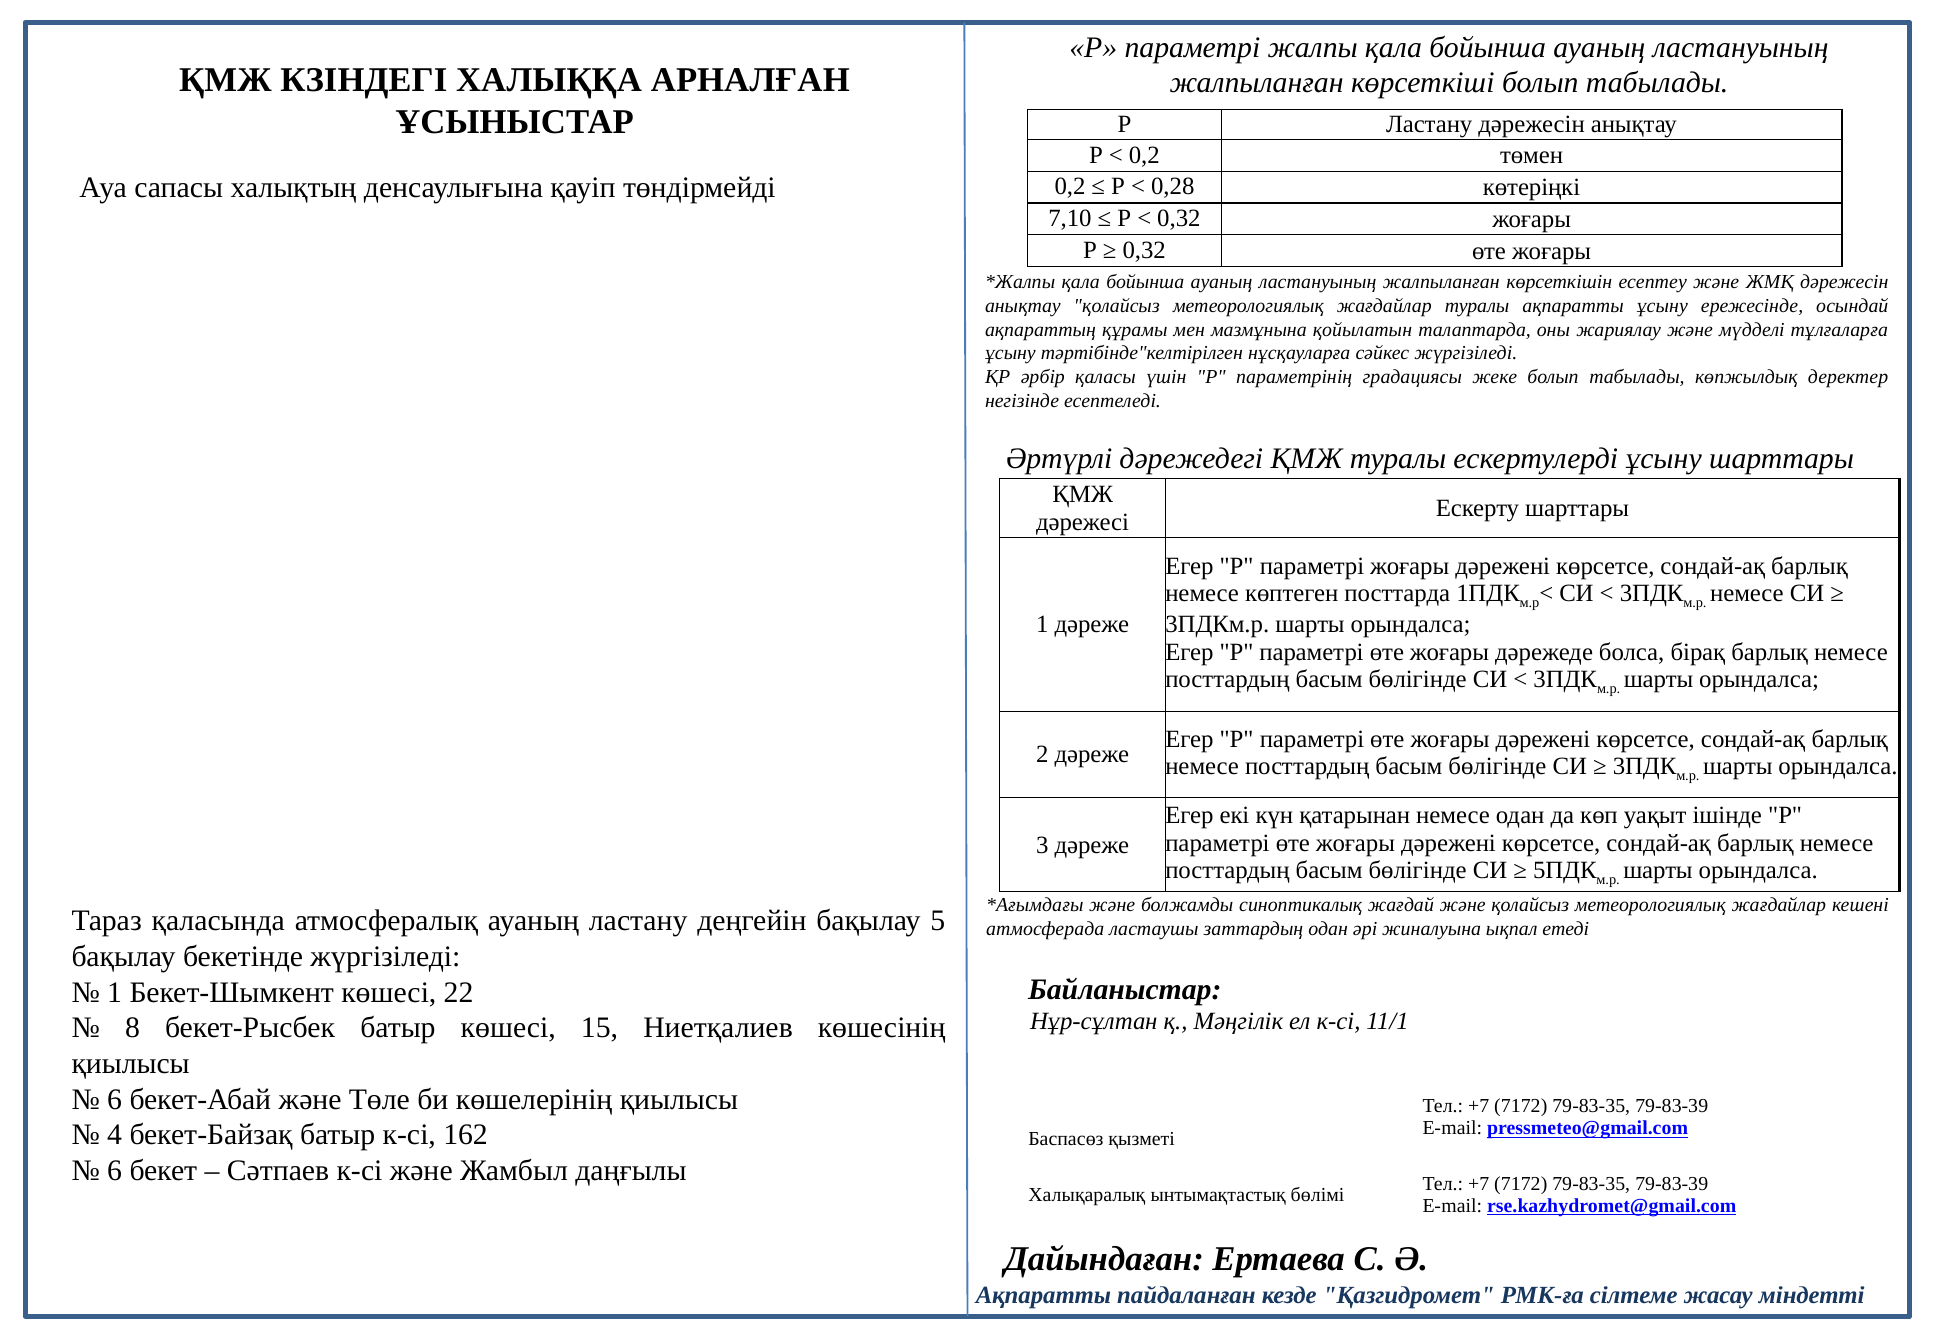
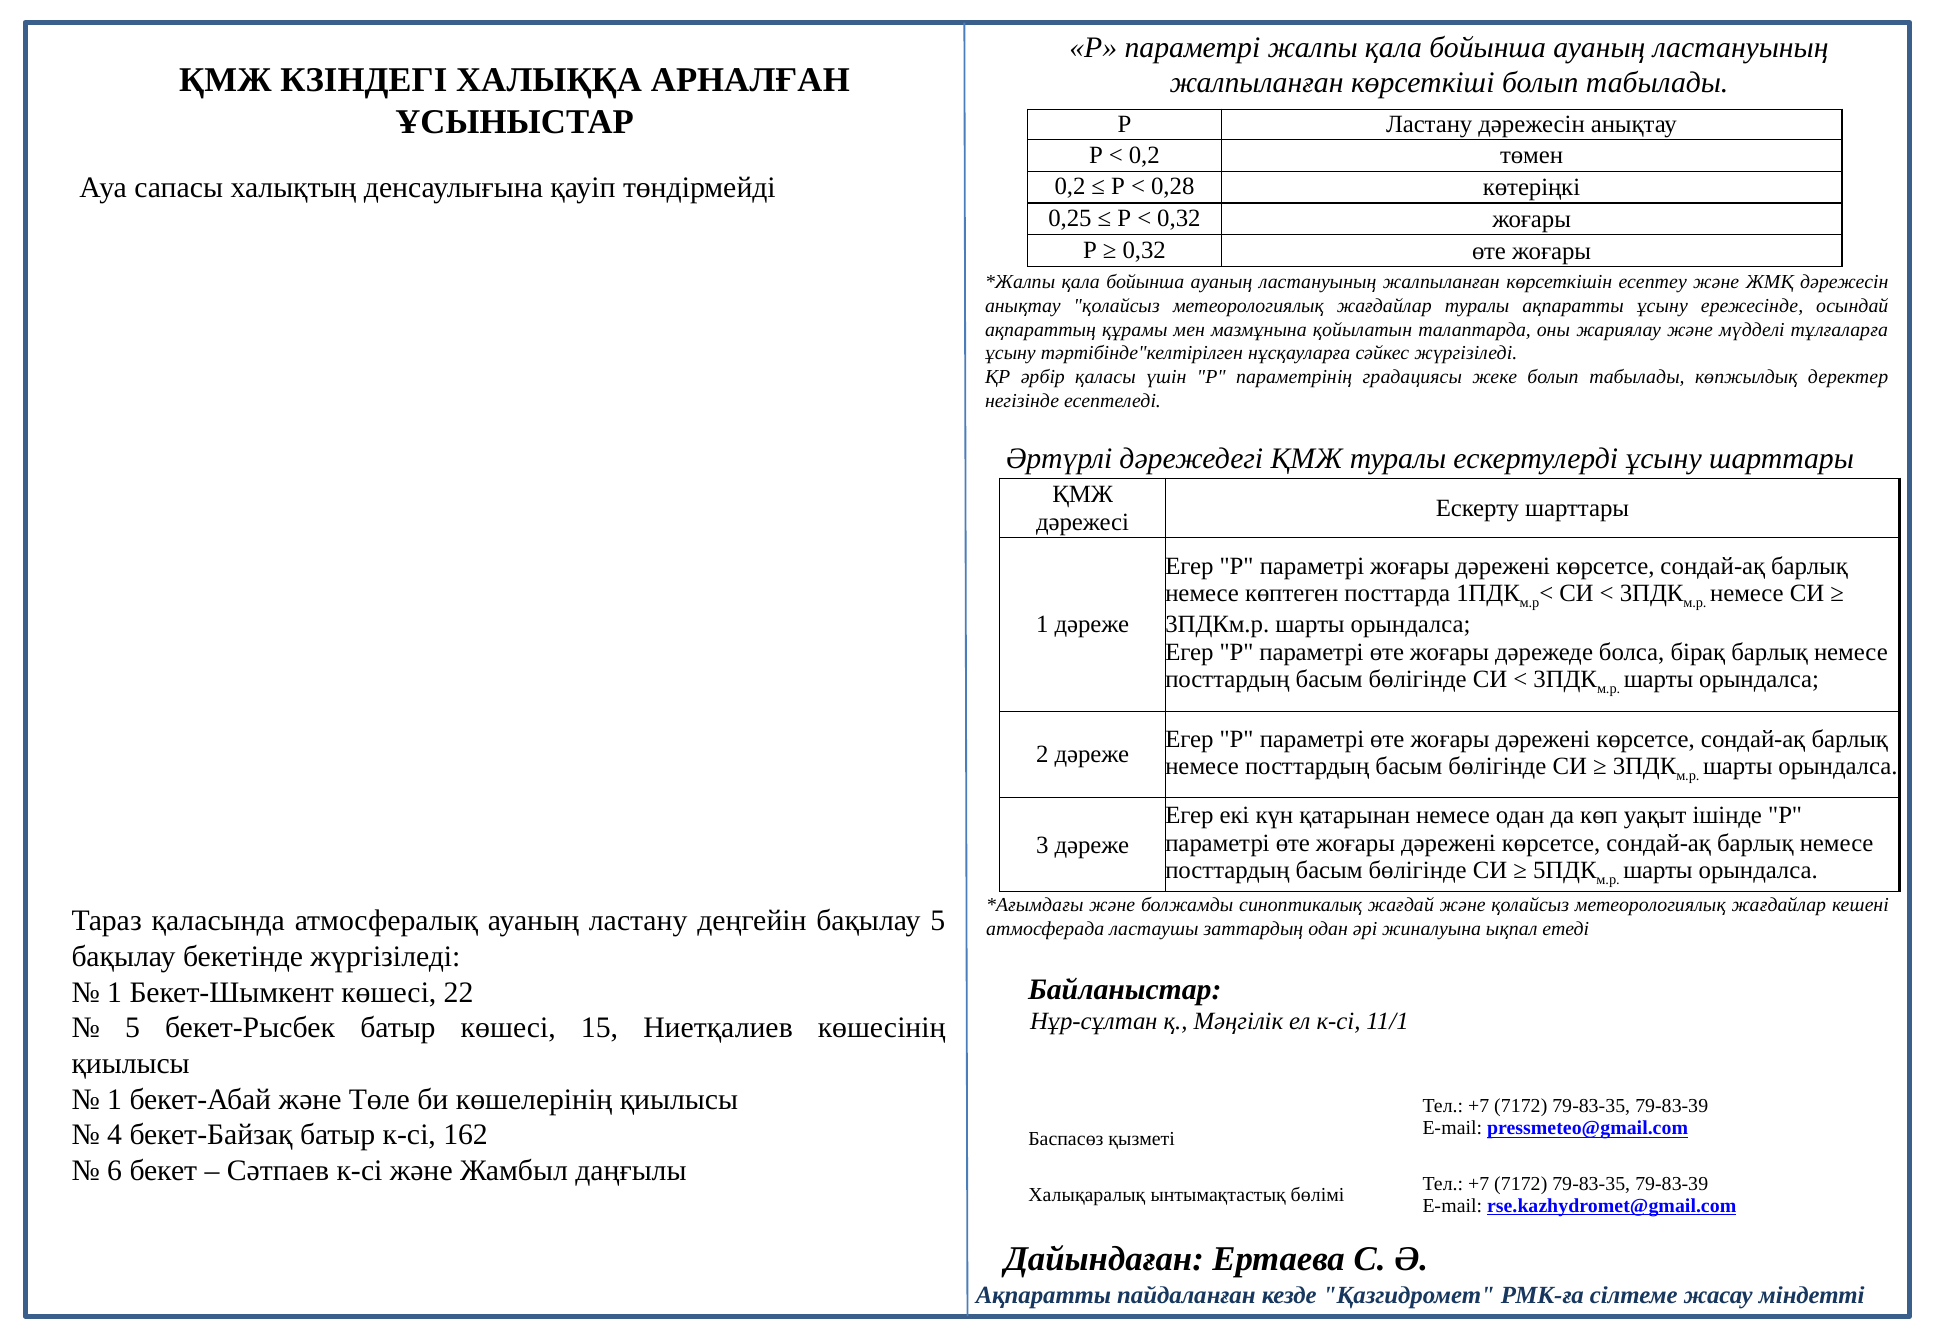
7,10: 7,10 -> 0,25
8 at (133, 1028): 8 -> 5
6 at (115, 1100): 6 -> 1
